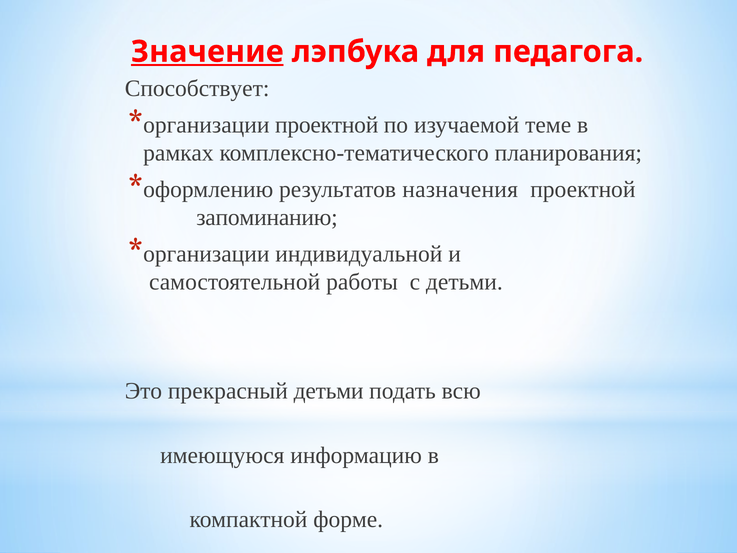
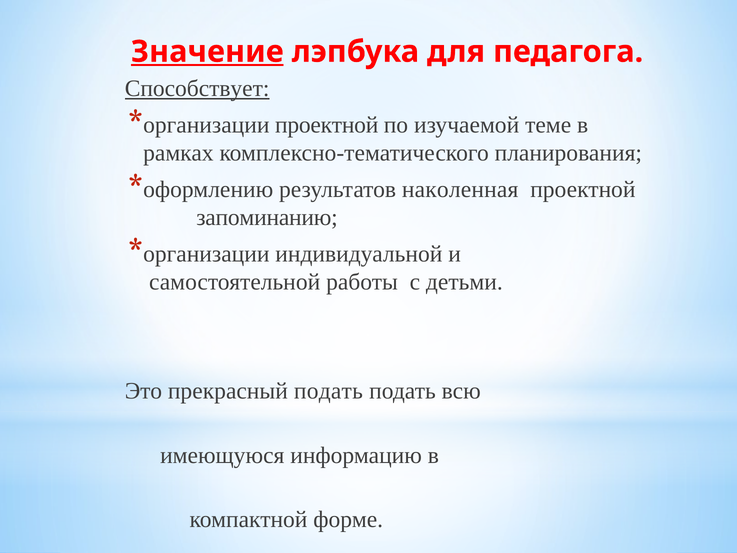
Способствует underline: none -> present
назначения: назначения -> наколенная
прекрасный детьми: детьми -> подать
